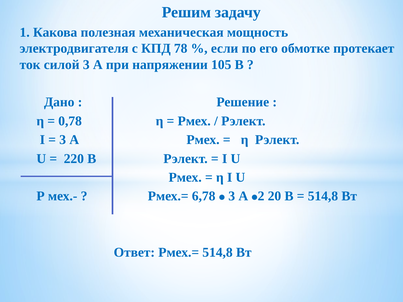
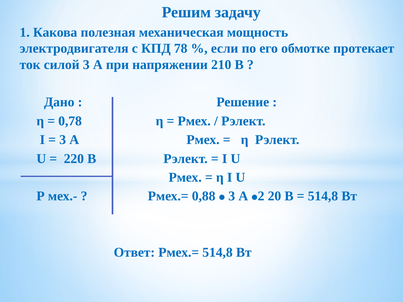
105: 105 -> 210
6,78: 6,78 -> 0,88
